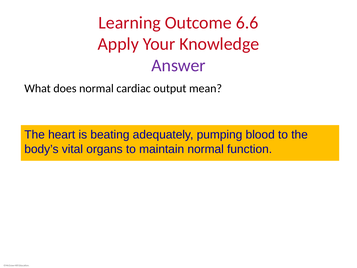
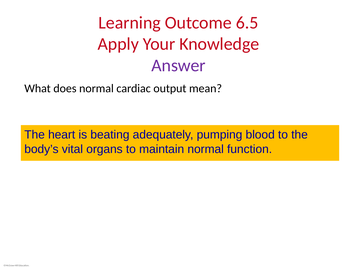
6.6: 6.6 -> 6.5
